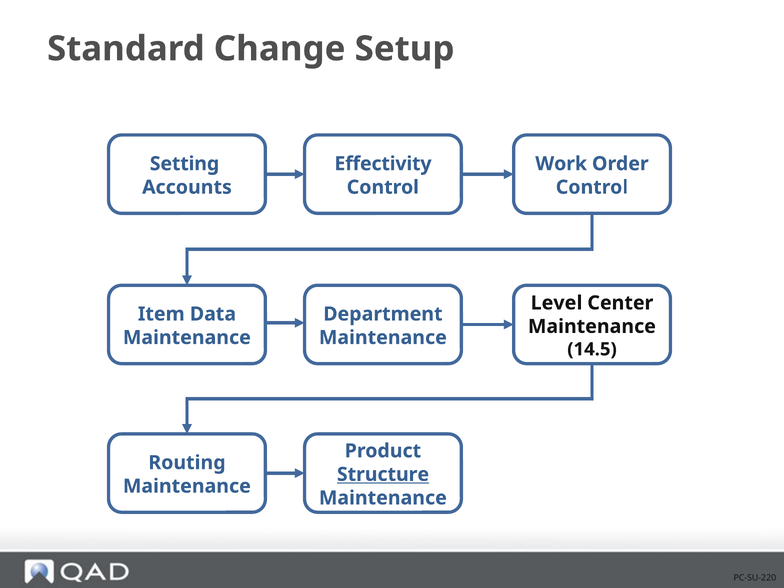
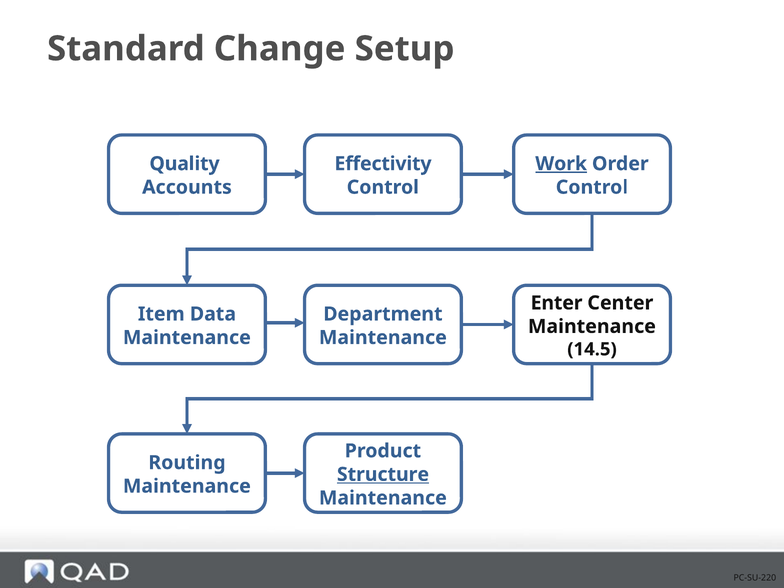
Setting: Setting -> Quality
Work underline: none -> present
Level: Level -> Enter
